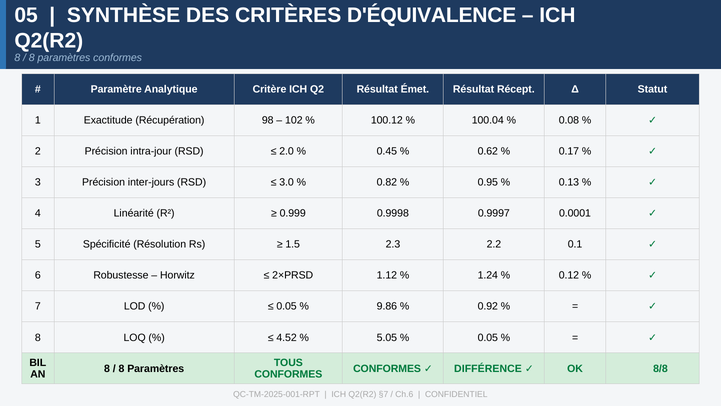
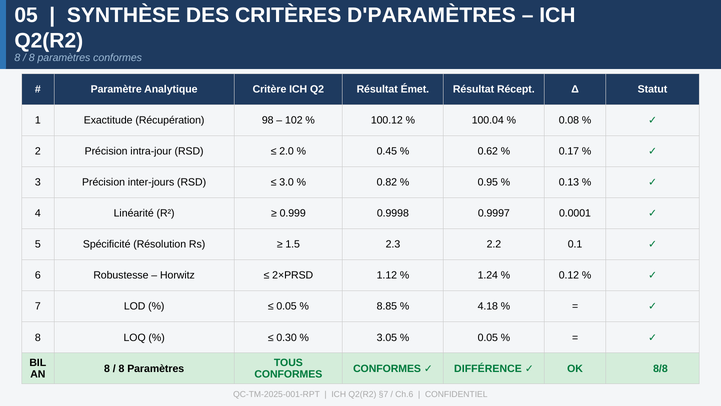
D'ÉQUIVALENCE: D'ÉQUIVALENCE -> D'PARAMÈTRES
9.86: 9.86 -> 8.85
0.92: 0.92 -> 4.18
4.52: 4.52 -> 0.30
5.05: 5.05 -> 3.05
